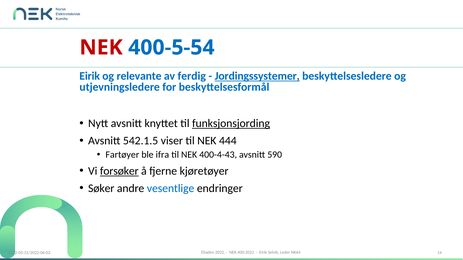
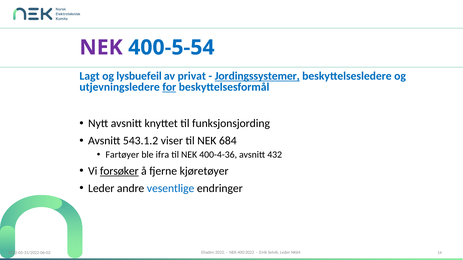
NEK at (101, 48) colour: red -> purple
Eirik at (90, 76): Eirik -> Lagt
relevante: relevante -> lysbuefeil
ferdig: ferdig -> privat
for underline: none -> present
funksjonsjording underline: present -> none
542.1.5: 542.1.5 -> 543.1.2
444: 444 -> 684
400-4-43: 400-4-43 -> 400-4-36
590: 590 -> 432
Søker at (101, 189): Søker -> Leder
